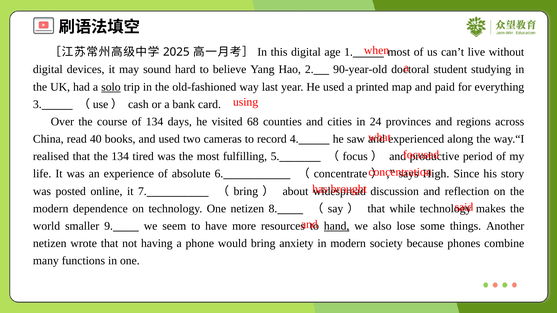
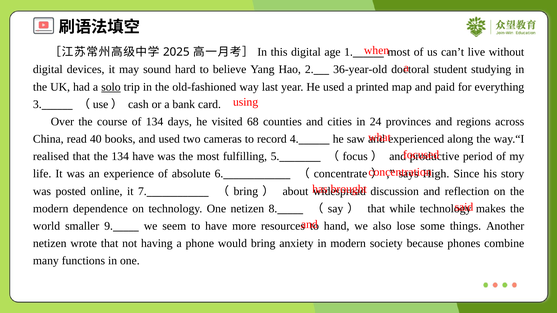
90-year-old: 90-year-old -> 36-year-old
134 tired: tired -> have
hand underline: present -> none
